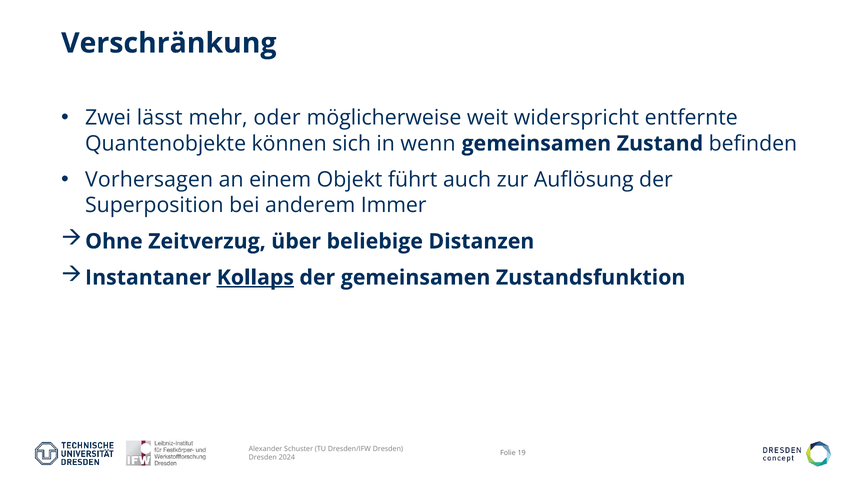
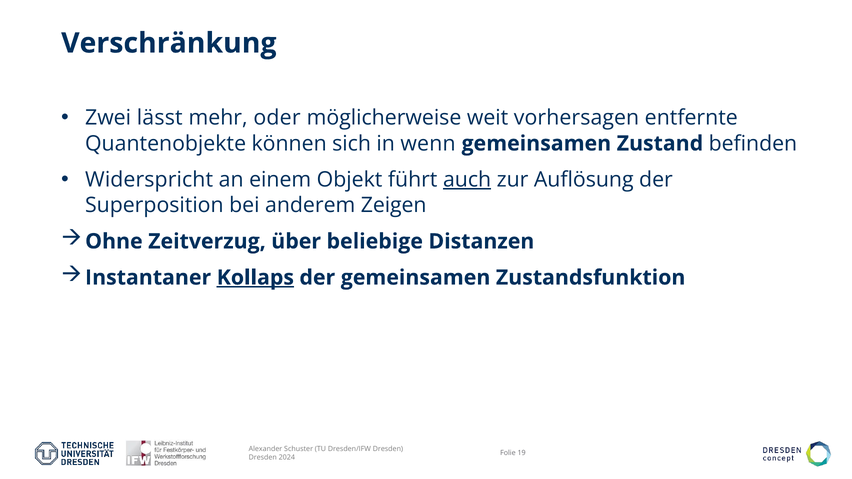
widerspricht: widerspricht -> vorhersagen
Vorhersagen: Vorhersagen -> Widerspricht
auch underline: none -> present
Immer: Immer -> Zeigen
